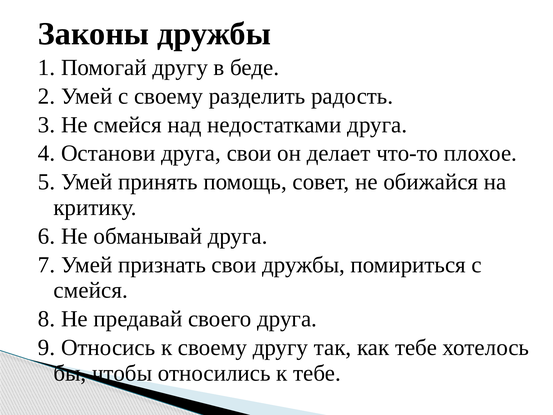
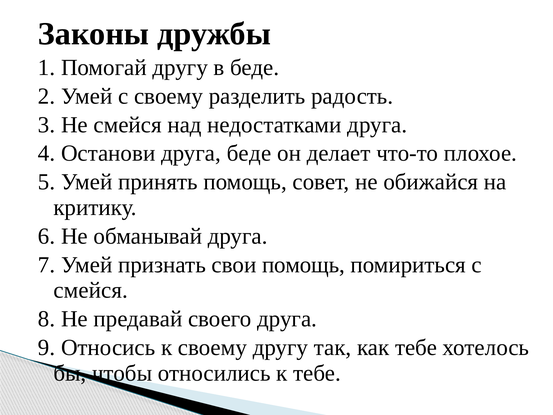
друга свои: свои -> беде
свои дружбы: дружбы -> помощь
